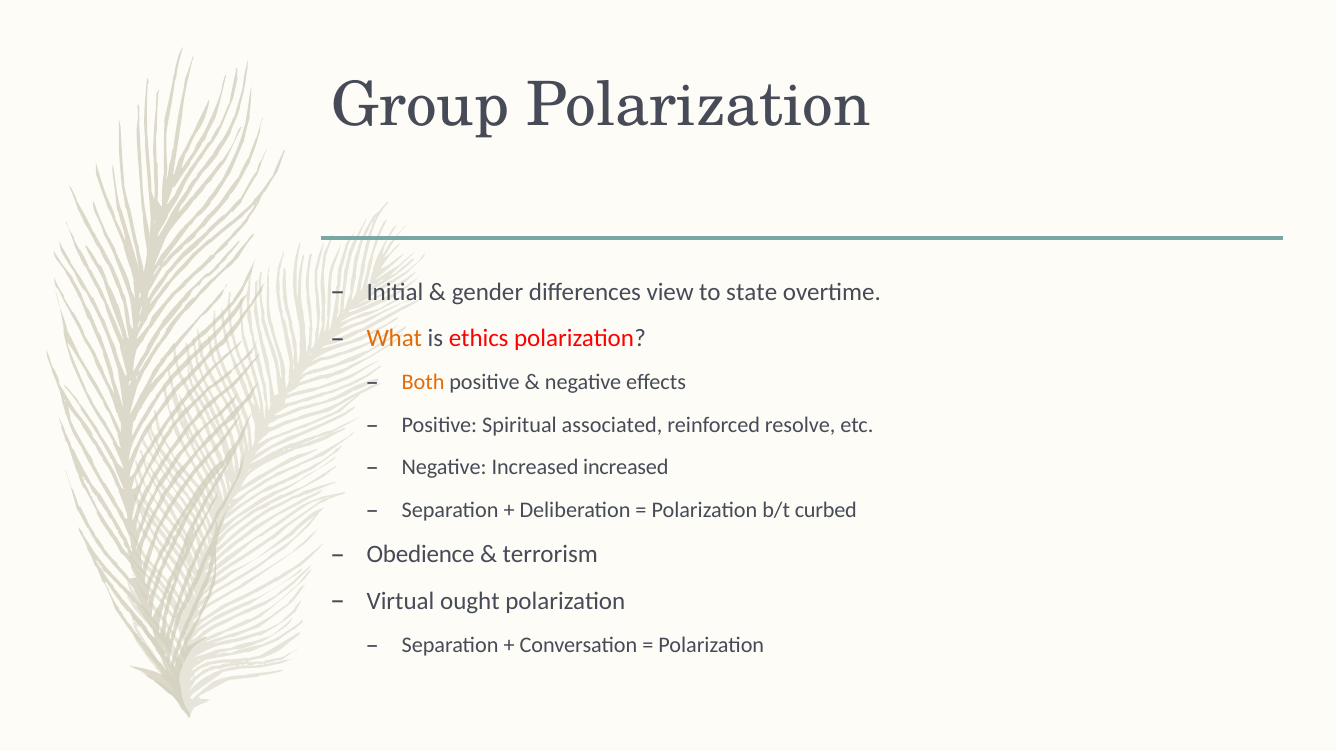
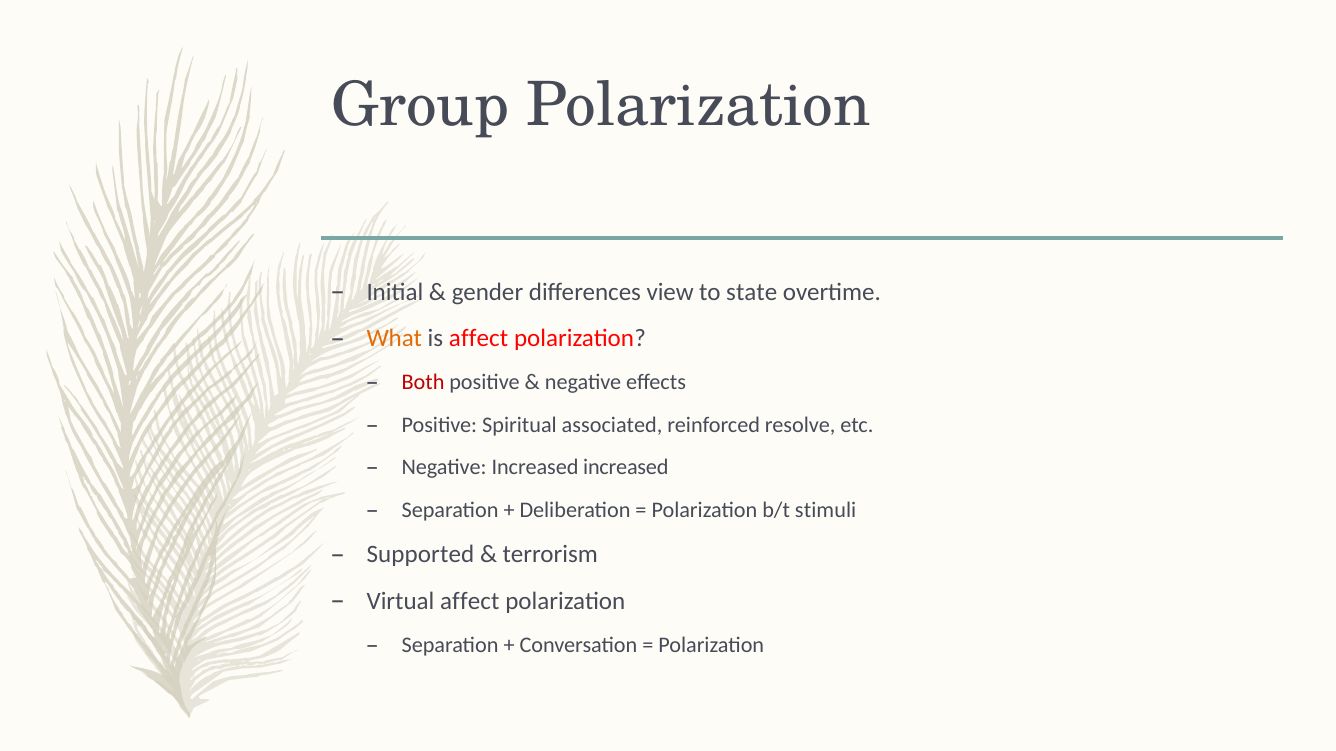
is ethics: ethics -> affect
Both colour: orange -> red
curbed: curbed -> stimuli
Obedience: Obedience -> Supported
Virtual ought: ought -> affect
